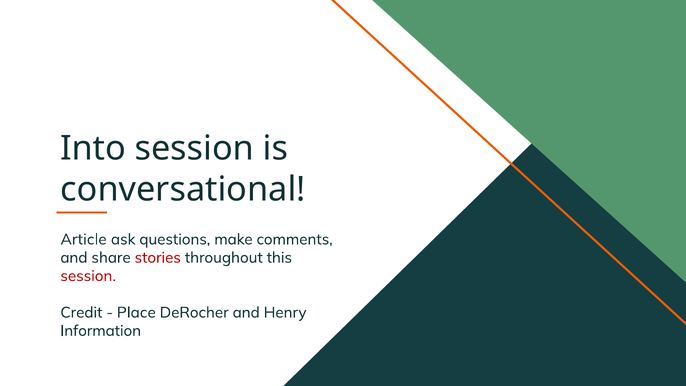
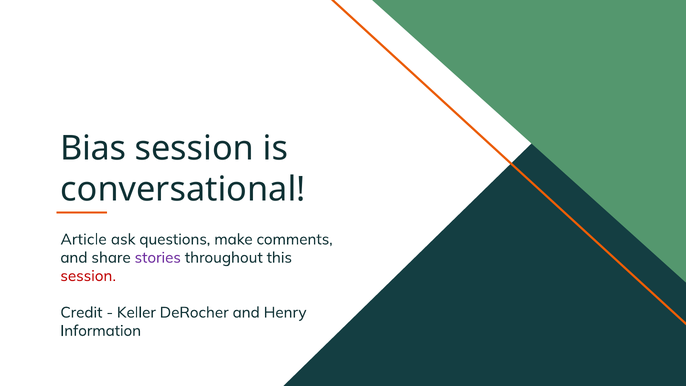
Into: Into -> Bias
stories colour: red -> purple
Place: Place -> Keller
